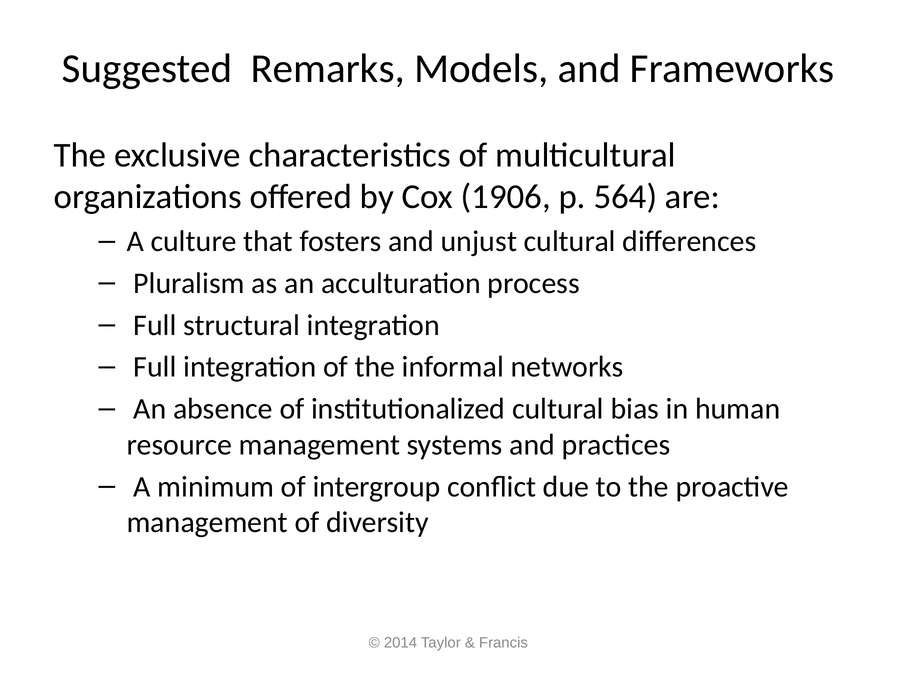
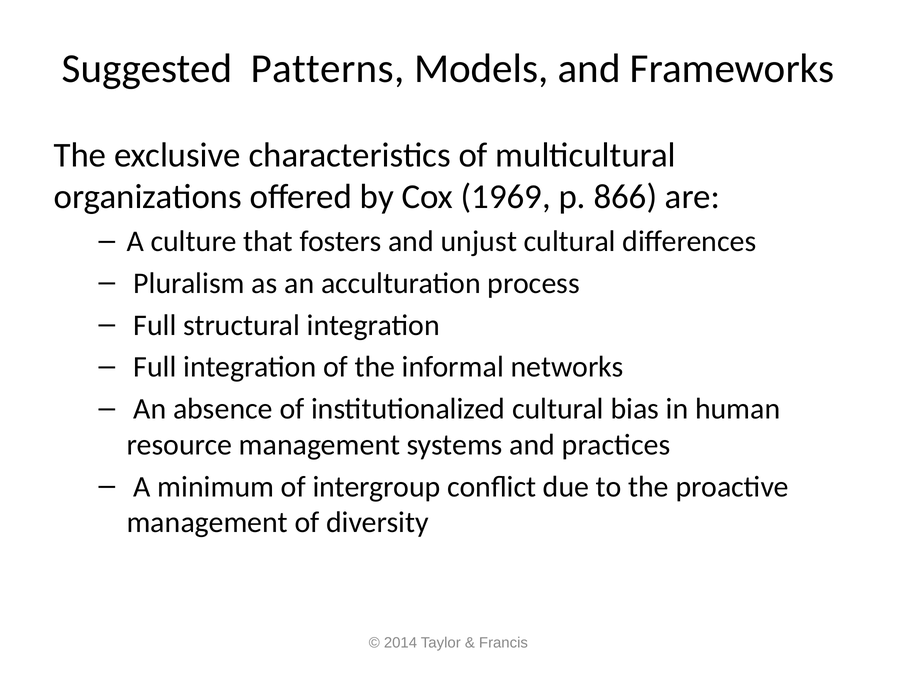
Remarks: Remarks -> Patterns
1906: 1906 -> 1969
564: 564 -> 866
